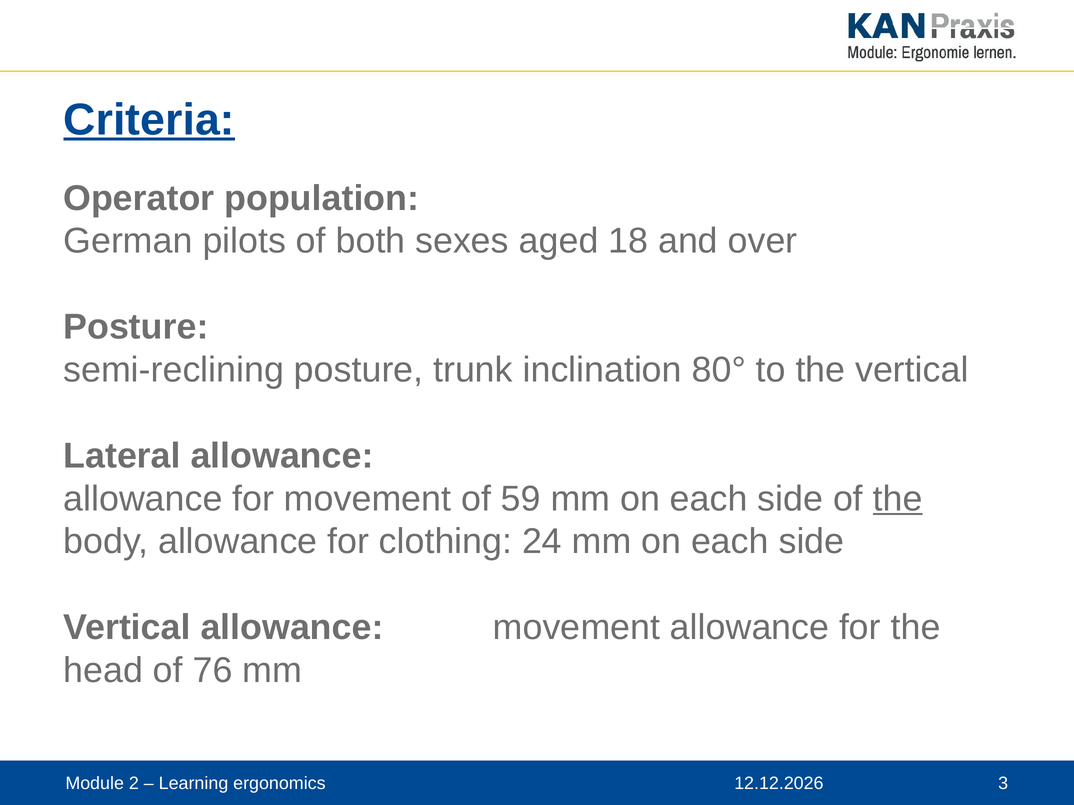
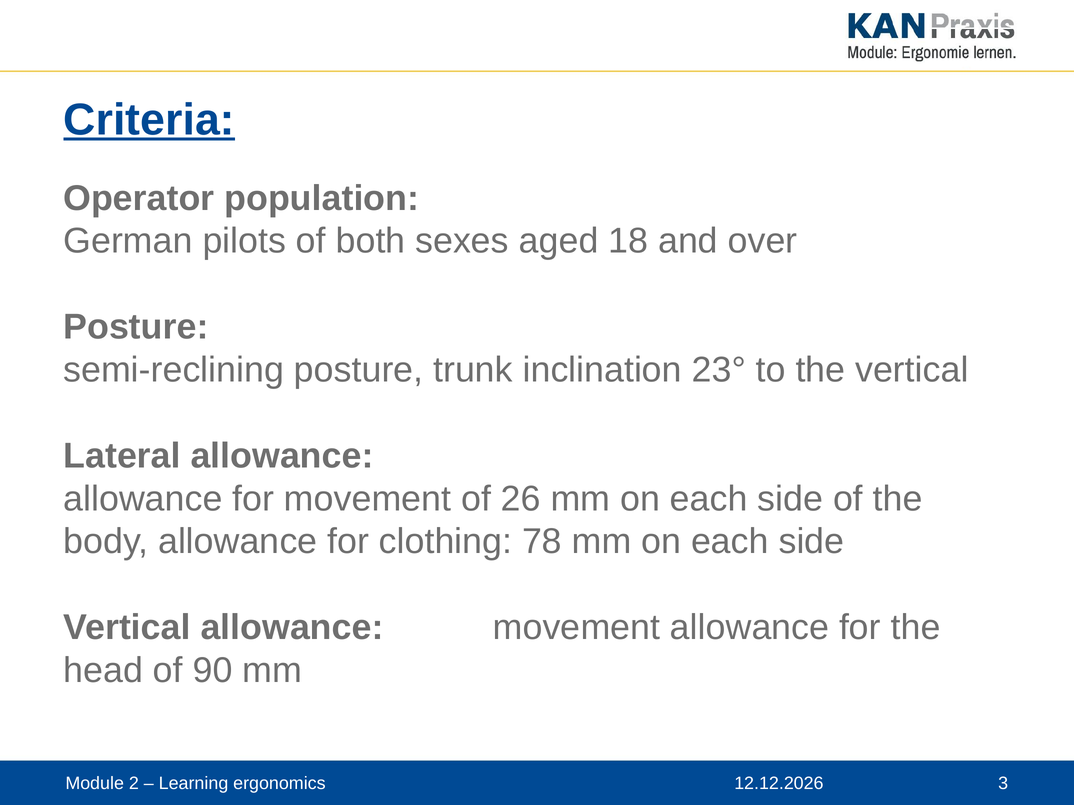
80°: 80° -> 23°
59: 59 -> 26
the at (898, 499) underline: present -> none
24: 24 -> 78
76: 76 -> 90
